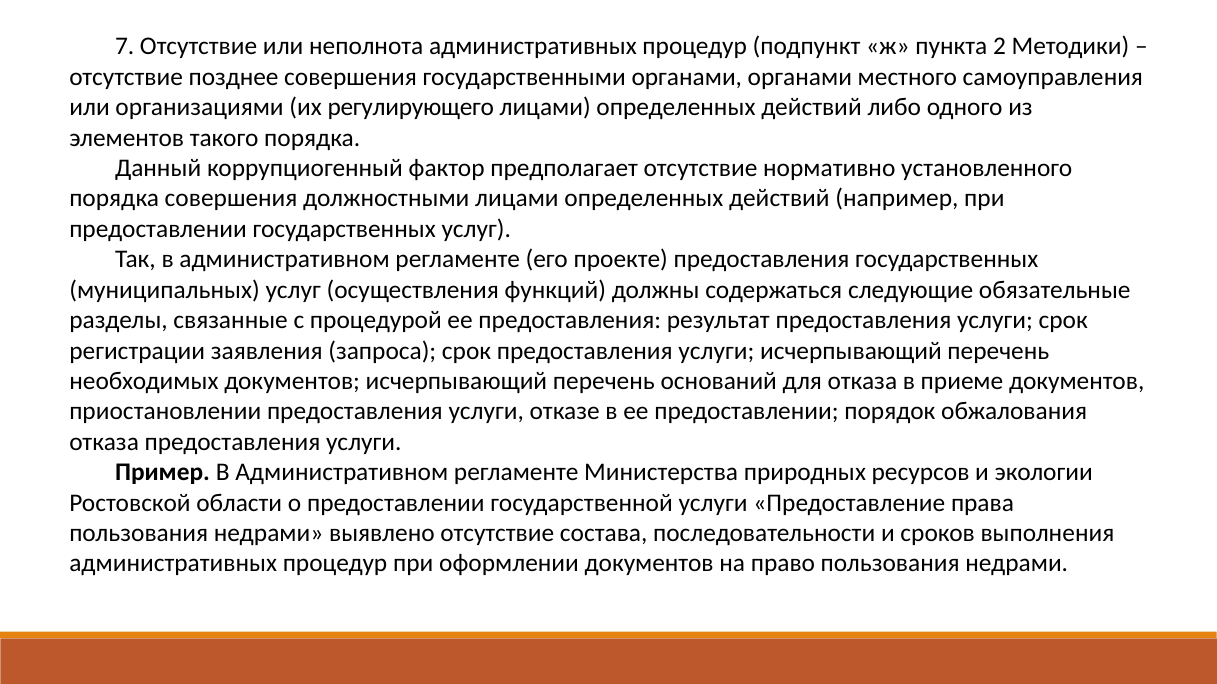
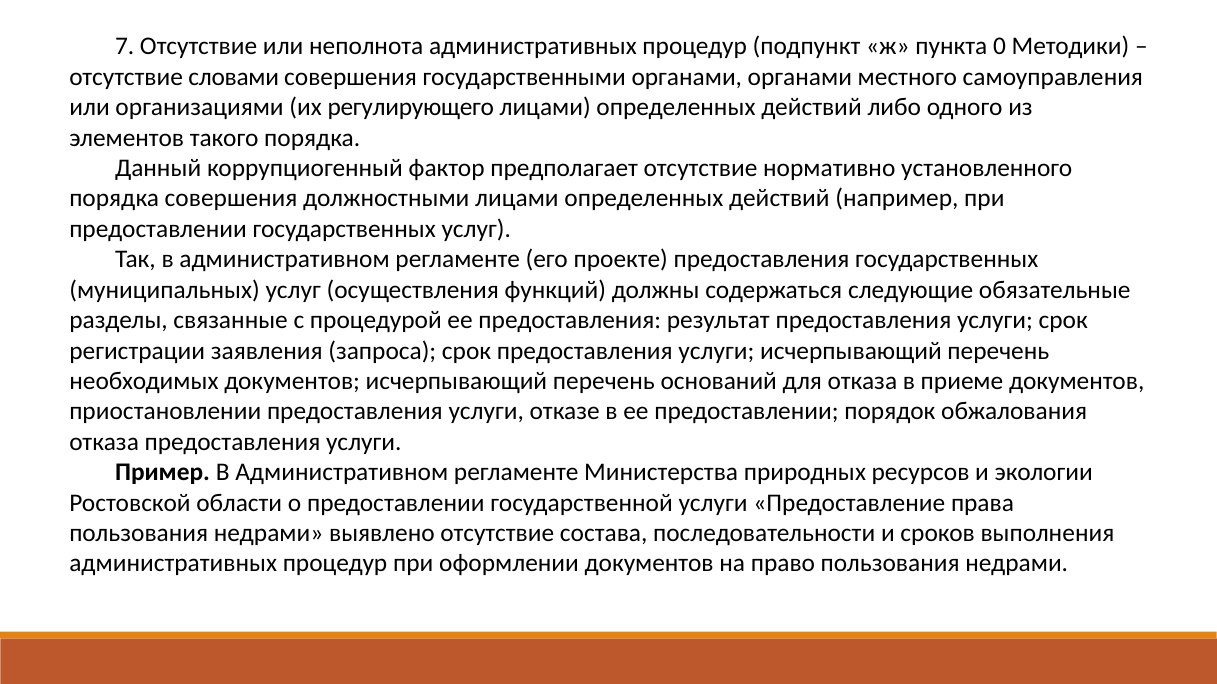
2: 2 -> 0
позднее: позднее -> словами
